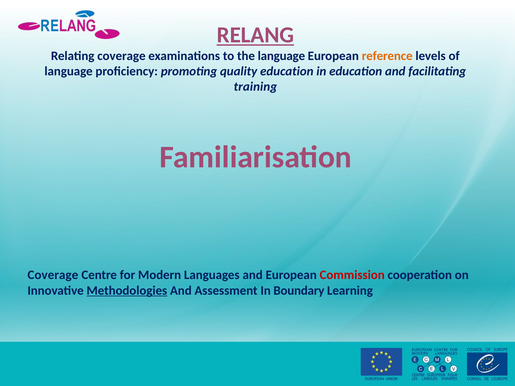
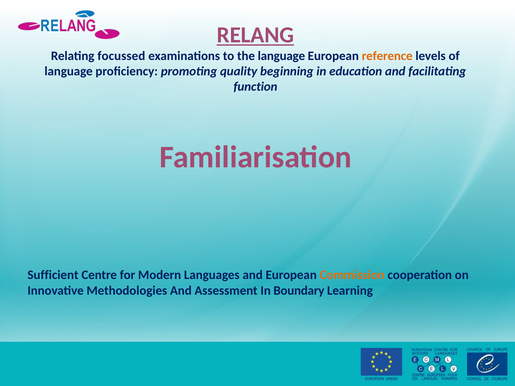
Relating coverage: coverage -> focussed
quality education: education -> beginning
training: training -> function
Coverage at (53, 275): Coverage -> Sufficient
Commission colour: red -> orange
Methodologies underline: present -> none
